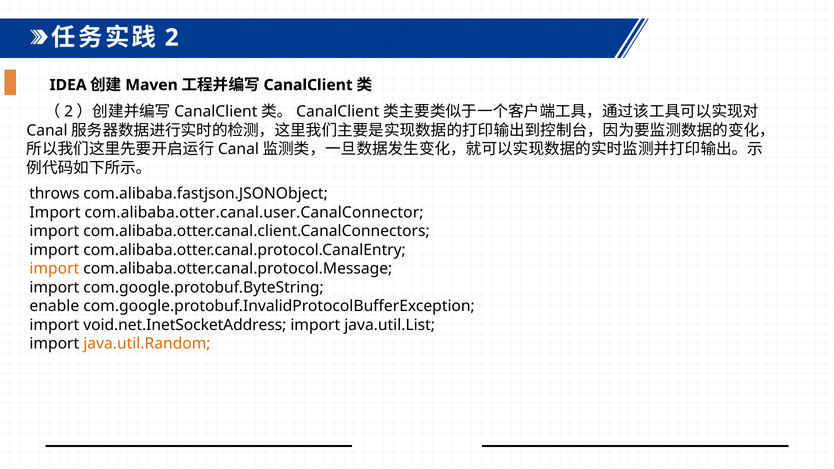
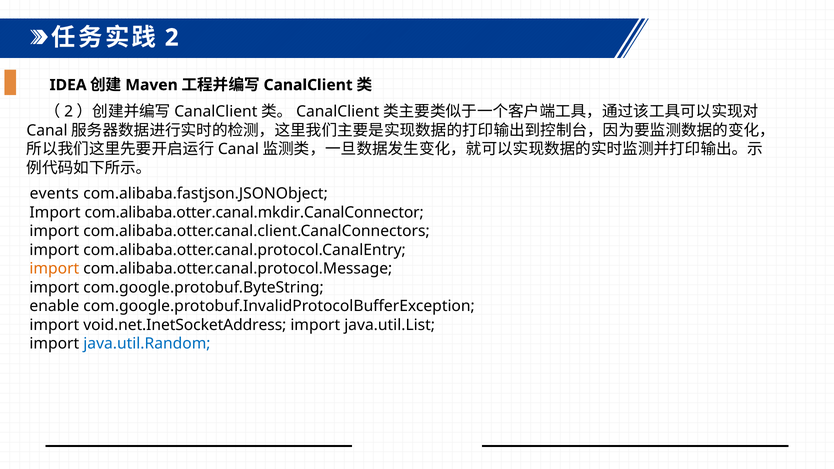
throws: throws -> events
com.alibaba.otter.canal.user.CanalConnector: com.alibaba.otter.canal.user.CanalConnector -> com.alibaba.otter.canal.mkdir.CanalConnector
java.util.Random colour: orange -> blue
